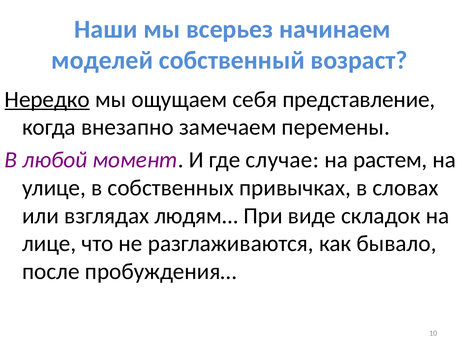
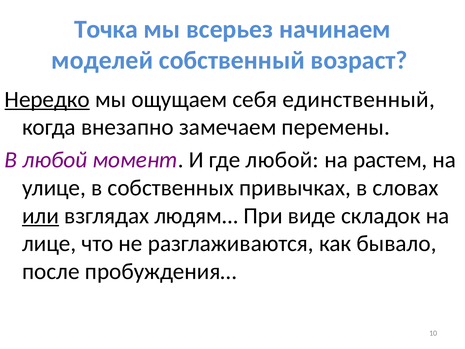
Наши: Наши -> Точка
представление: представление -> единственный
где случае: случае -> любой
или underline: none -> present
